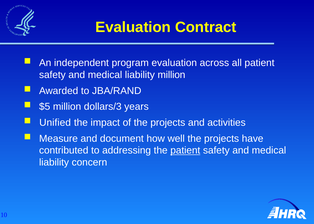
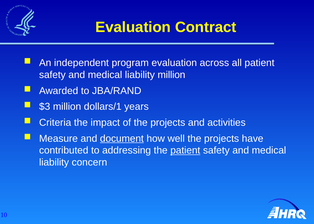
$5: $5 -> $3
dollars/3: dollars/3 -> dollars/1
Unified: Unified -> Criteria
document underline: none -> present
